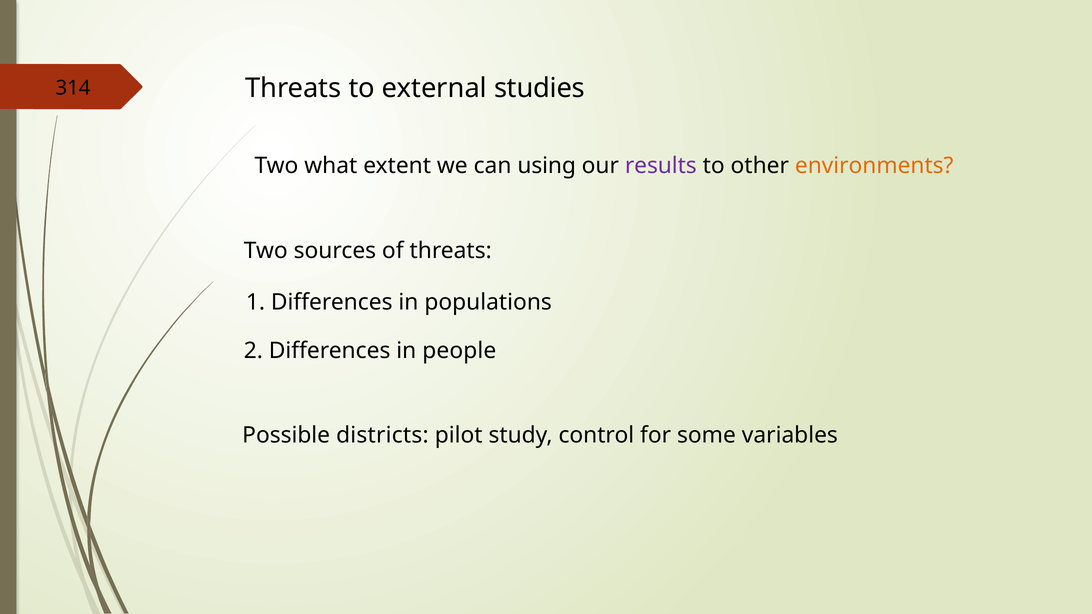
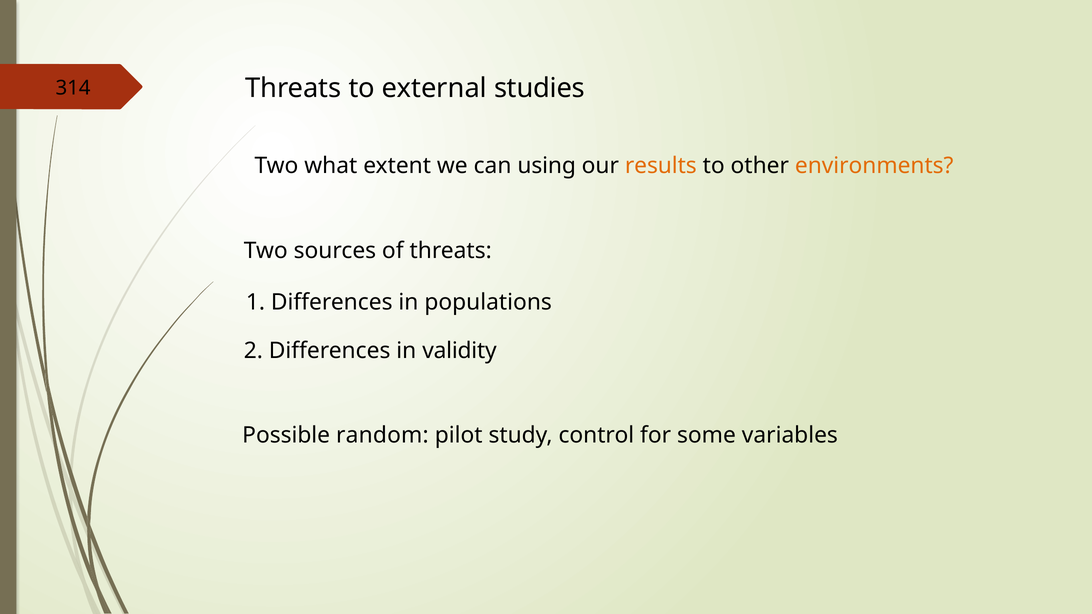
results colour: purple -> orange
people: people -> validity
districts: districts -> random
